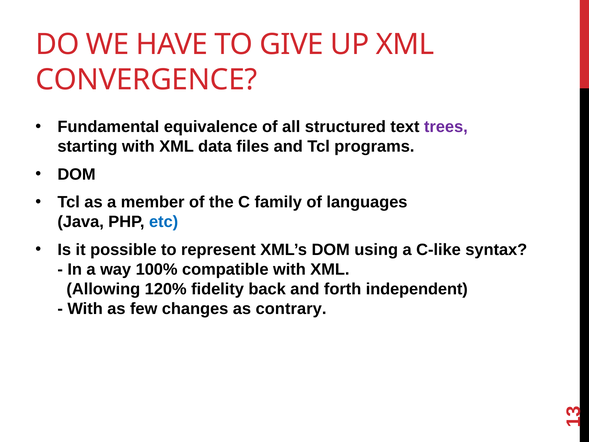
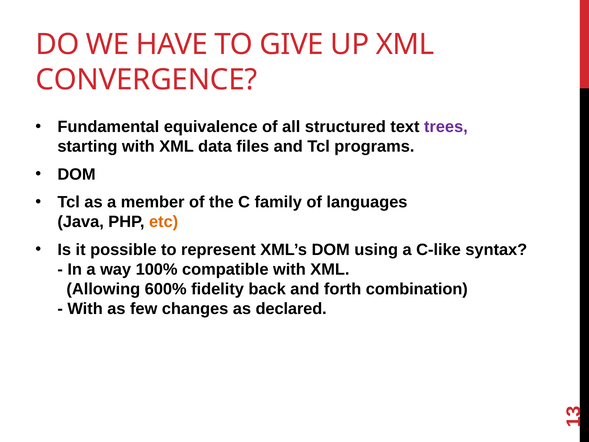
etc colour: blue -> orange
120%: 120% -> 600%
independent: independent -> combination
contrary: contrary -> declared
